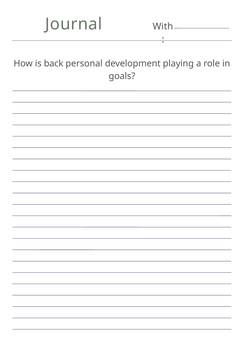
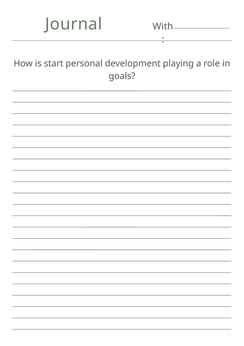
back: back -> start
